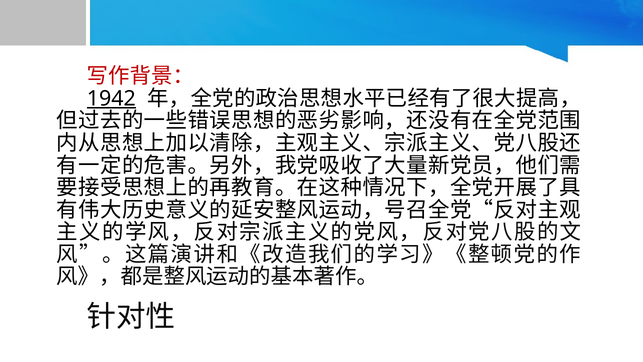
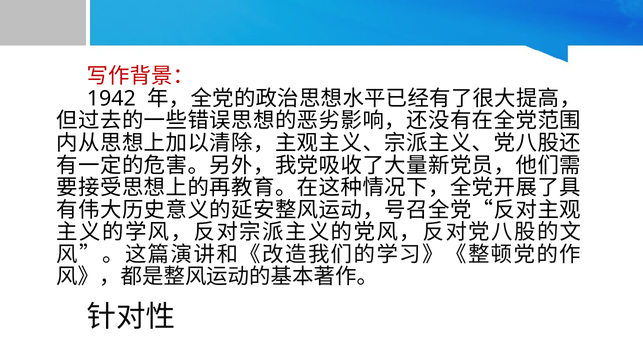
1942 underline: present -> none
